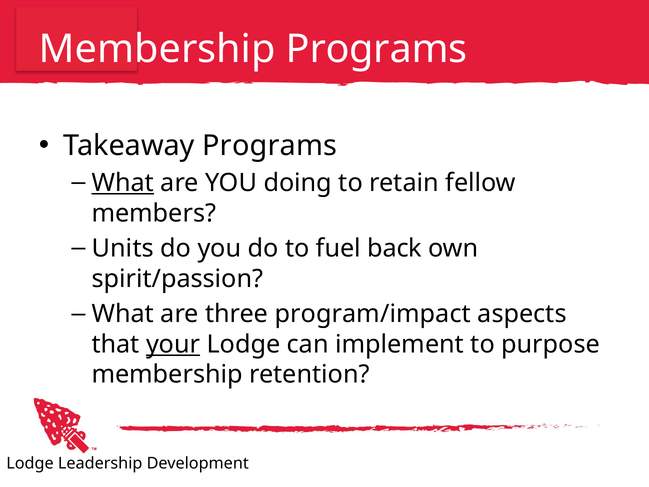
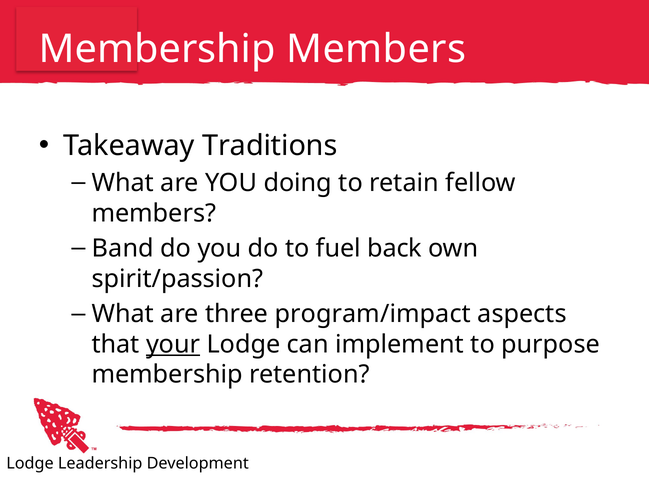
Membership Programs: Programs -> Members
Takeaway Programs: Programs -> Traditions
What at (123, 183) underline: present -> none
Units: Units -> Band
